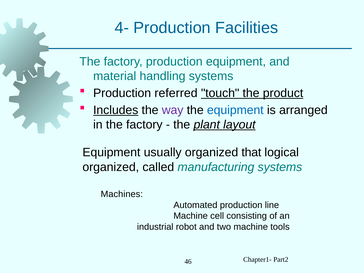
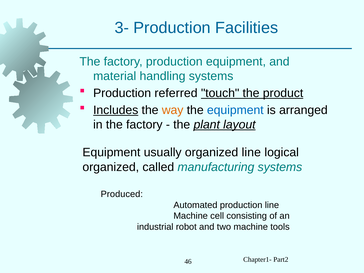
4-: 4- -> 3-
way colour: purple -> orange
organized that: that -> line
Machines: Machines -> Produced
